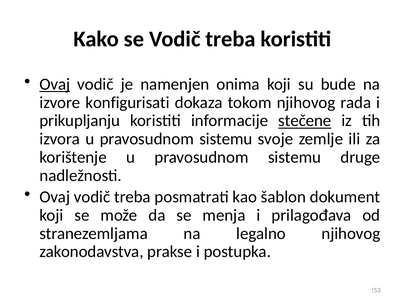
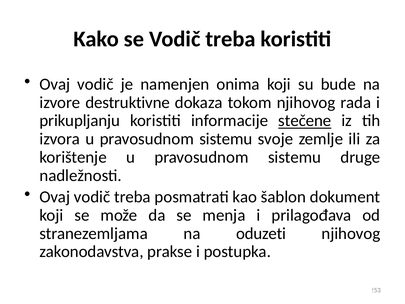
Ovaj at (55, 84) underline: present -> none
konfigurisati: konfigurisati -> destruktivne
legalno: legalno -> oduzeti
